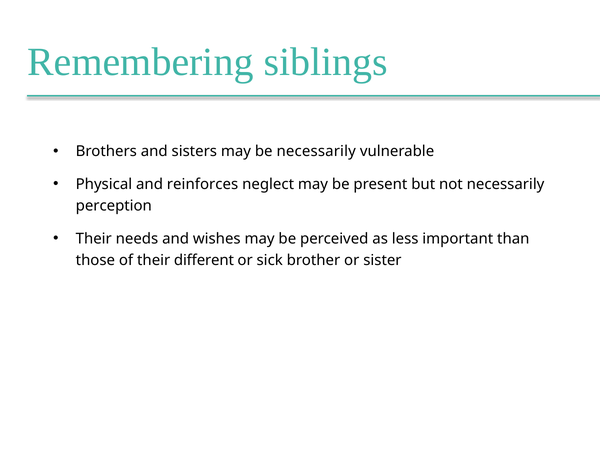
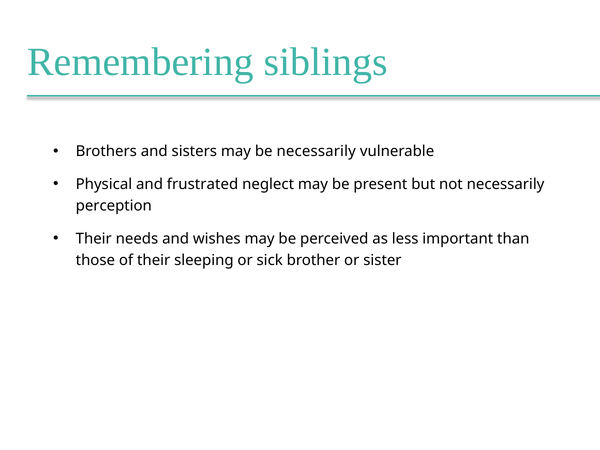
reinforces: reinforces -> frustrated
different: different -> sleeping
